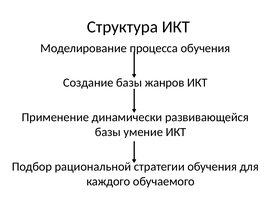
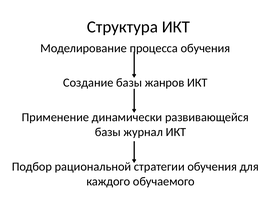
умение: умение -> журнал
